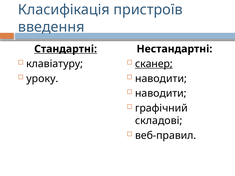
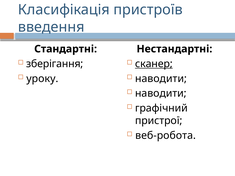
Стандартні underline: present -> none
клавіатуру: клавіатуру -> зберігання
складові: складові -> пристрої
веб-правил: веб-правил -> веб-робота
